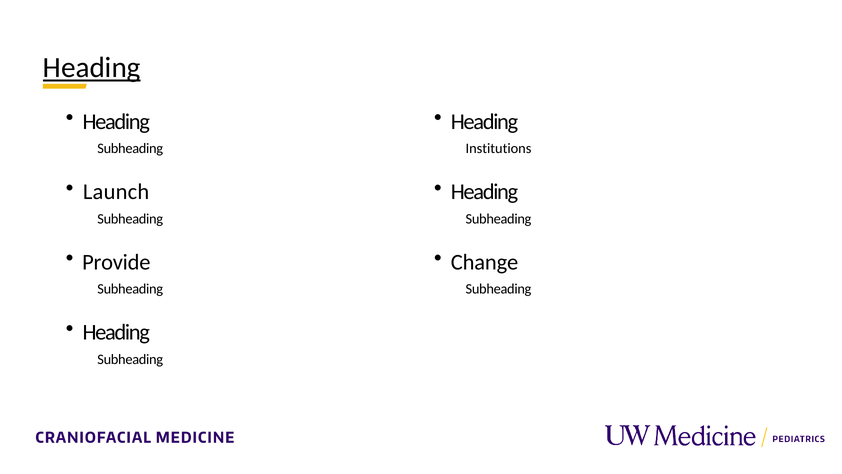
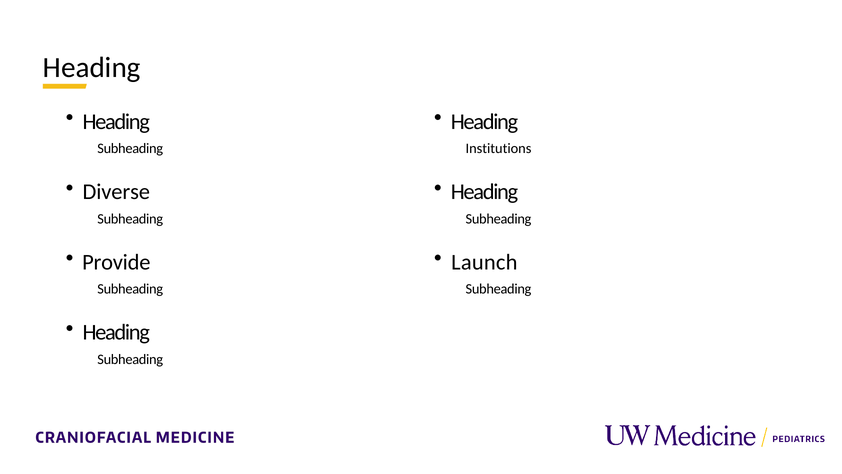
Heading at (92, 68) underline: present -> none
Launch: Launch -> Diverse
Change: Change -> Launch
